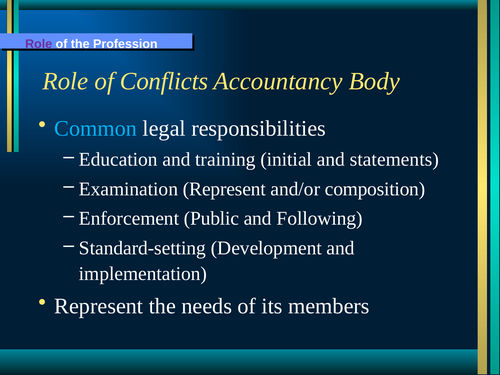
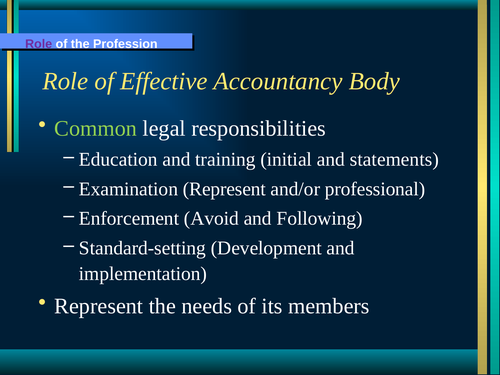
Conflicts: Conflicts -> Effective
Common colour: light blue -> light green
composition: composition -> professional
Public: Public -> Avoid
